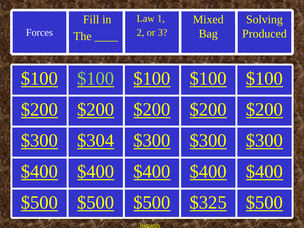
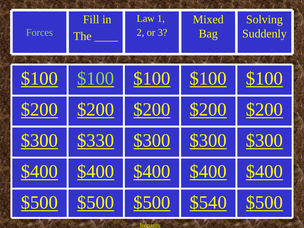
Forces colour: white -> light green
Produced: Produced -> Suddenly
$304: $304 -> $330
$325: $325 -> $540
